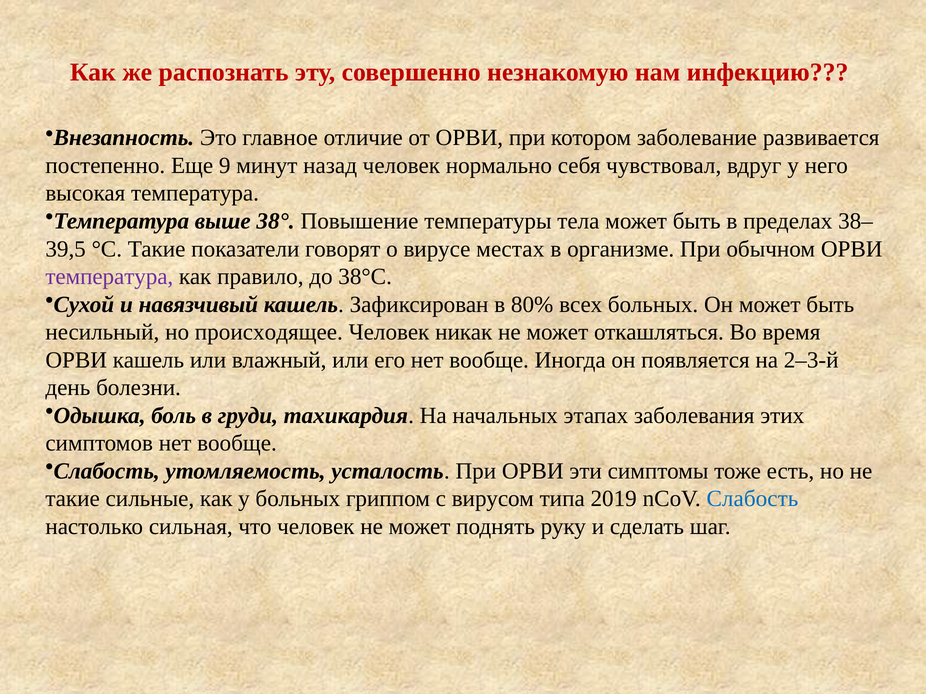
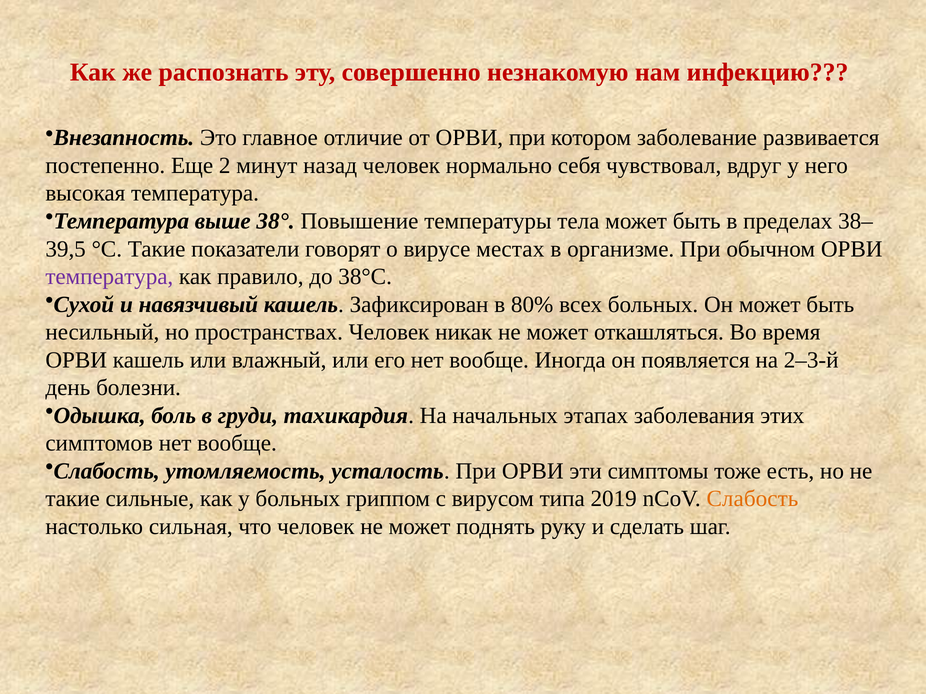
9: 9 -> 2
происходящее: происходящее -> пространствах
Слабость at (752, 499) colour: blue -> orange
